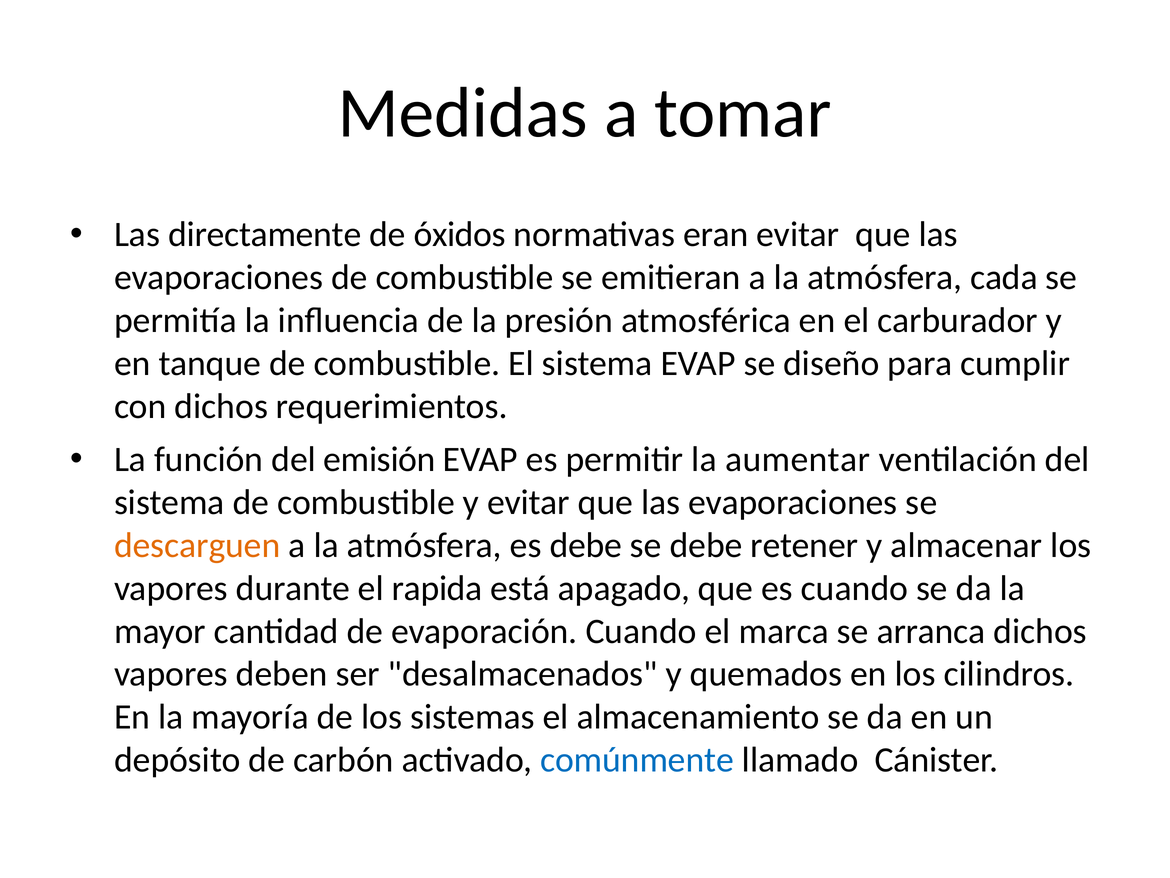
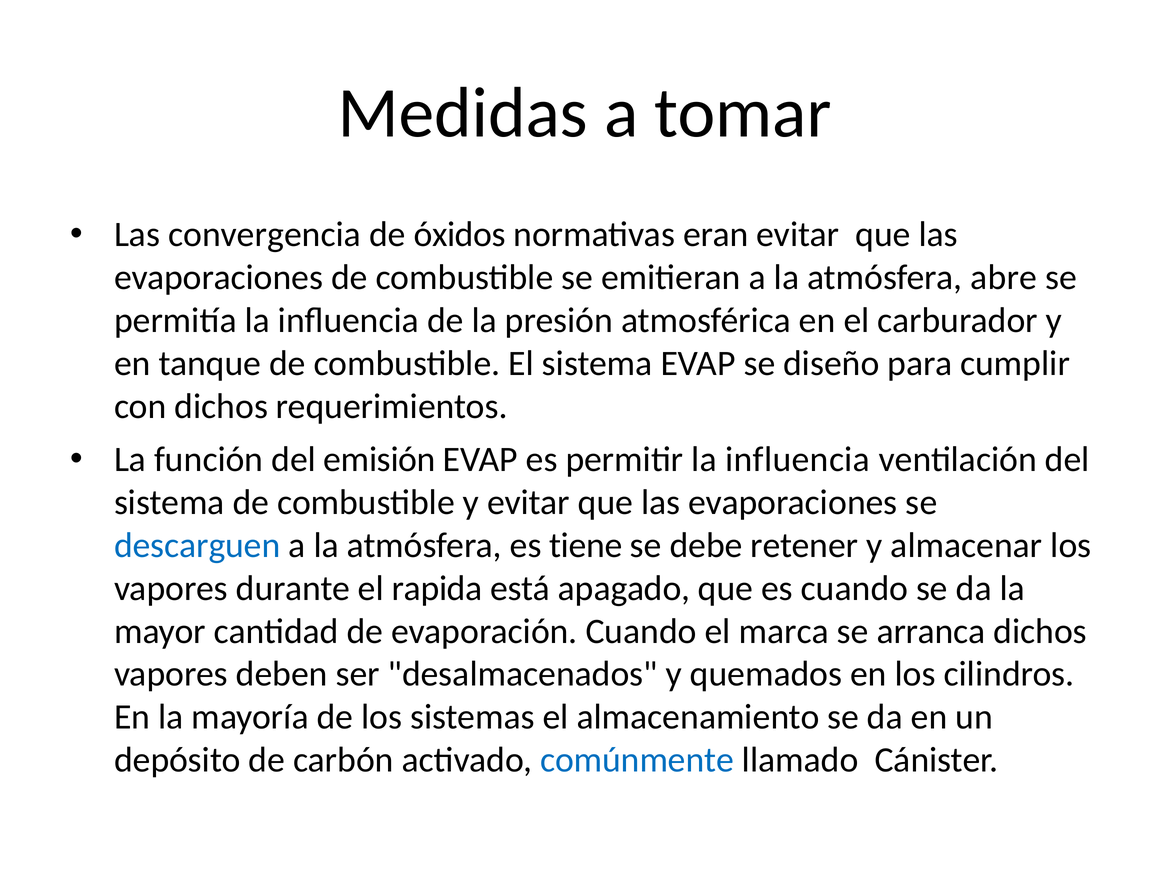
directamente: directamente -> convergencia
cada: cada -> abre
permitir la aumentar: aumentar -> influencia
descarguen colour: orange -> blue
es debe: debe -> tiene
